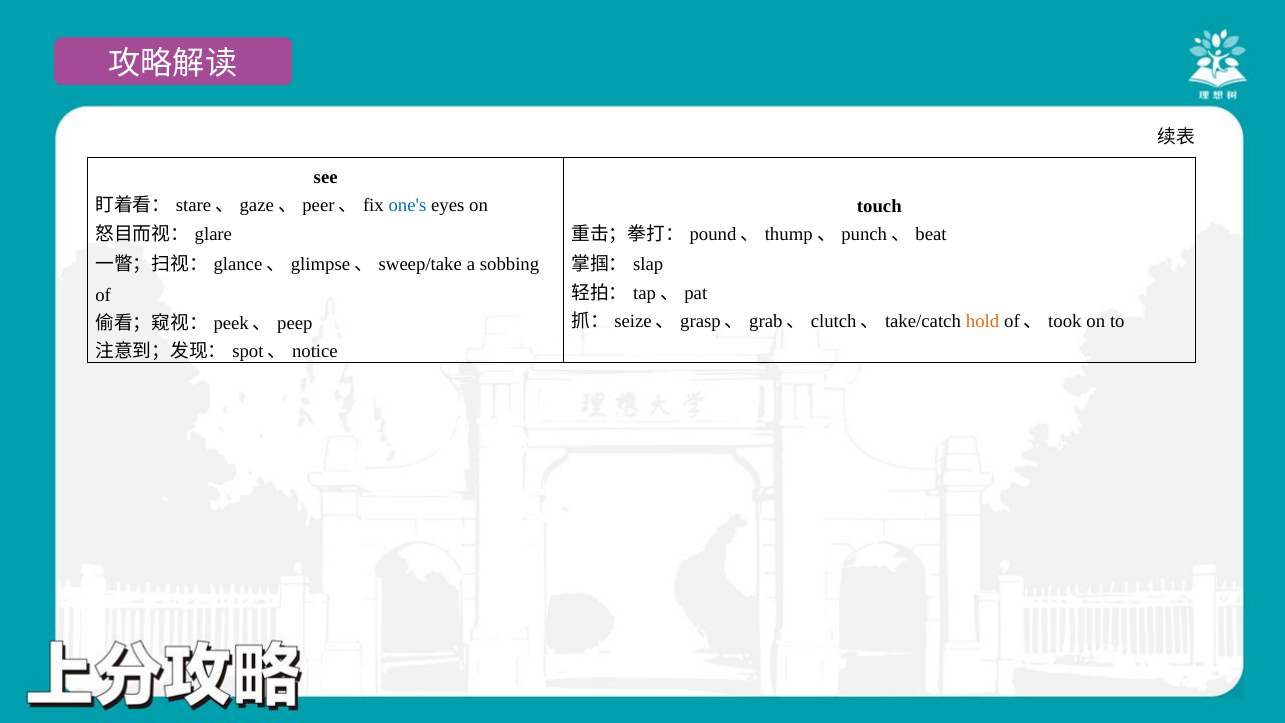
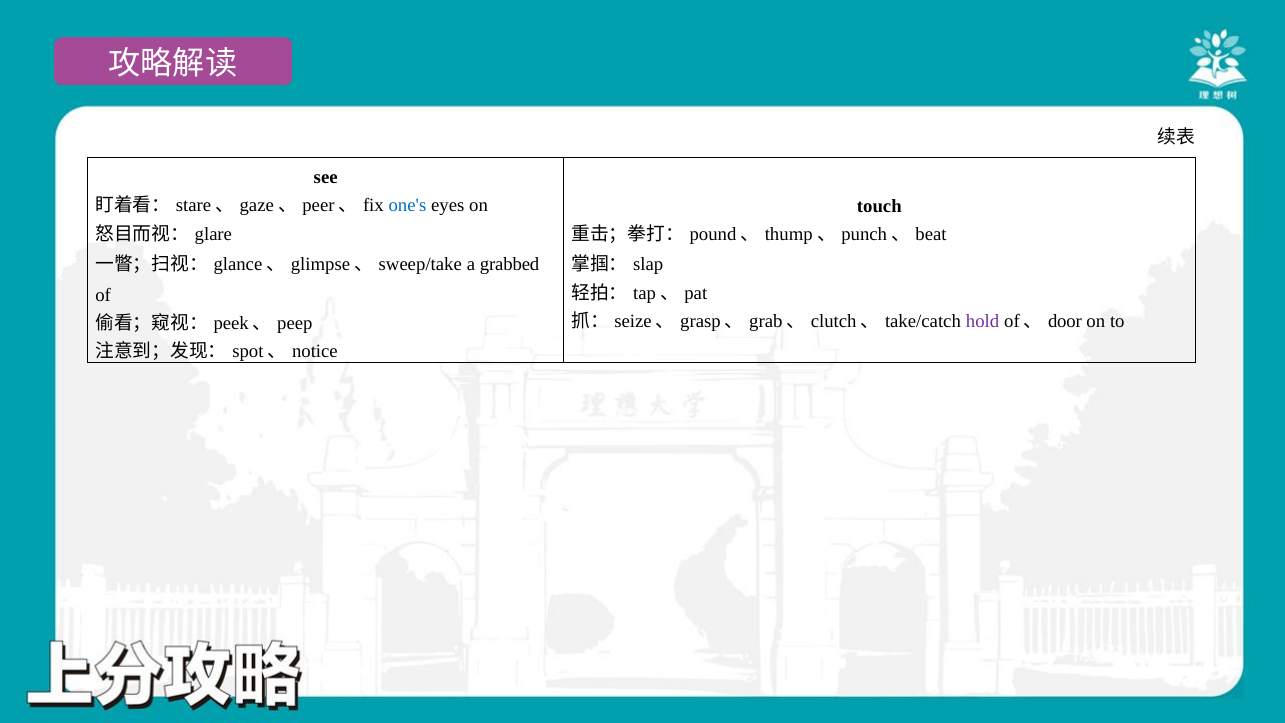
sobbing: sobbing -> grabbed
hold colour: orange -> purple
took: took -> door
